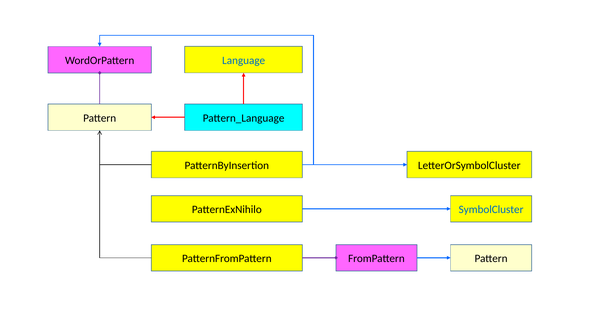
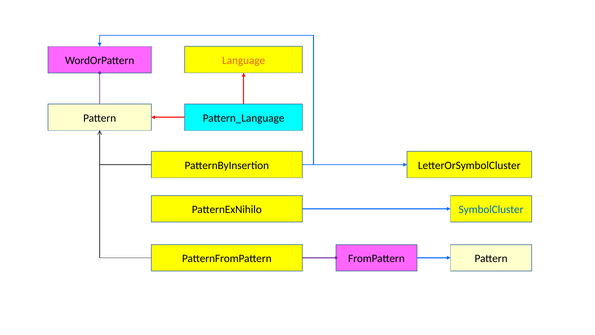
Language colour: blue -> orange
